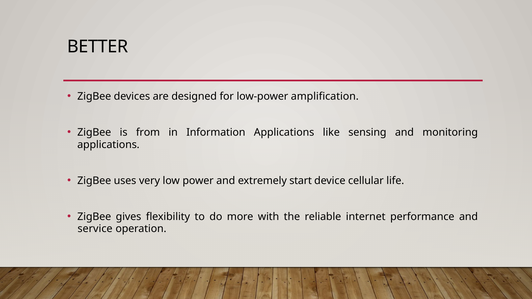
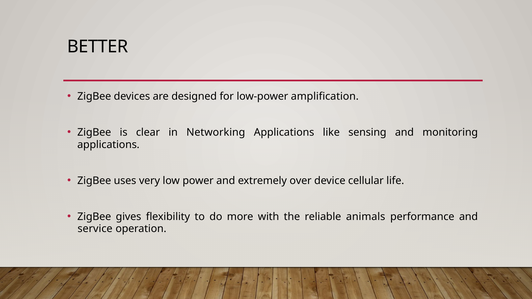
from: from -> clear
Information: Information -> Networking
start: start -> over
internet: internet -> animals
